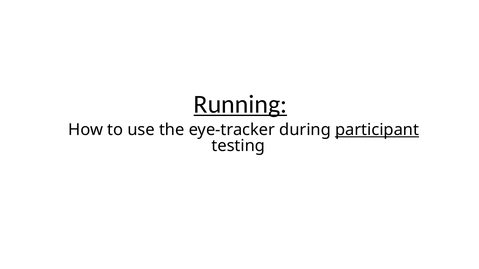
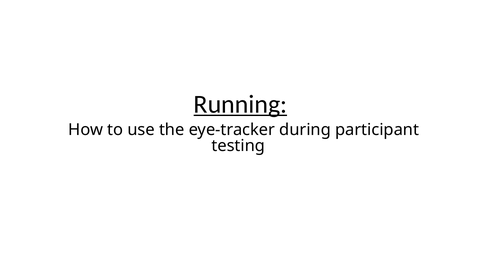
participant underline: present -> none
